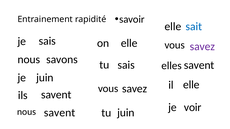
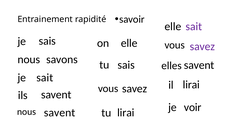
sait at (194, 26) colour: blue -> purple
je juin: juin -> sait
il elle: elle -> lirai
juin at (126, 113): juin -> lirai
